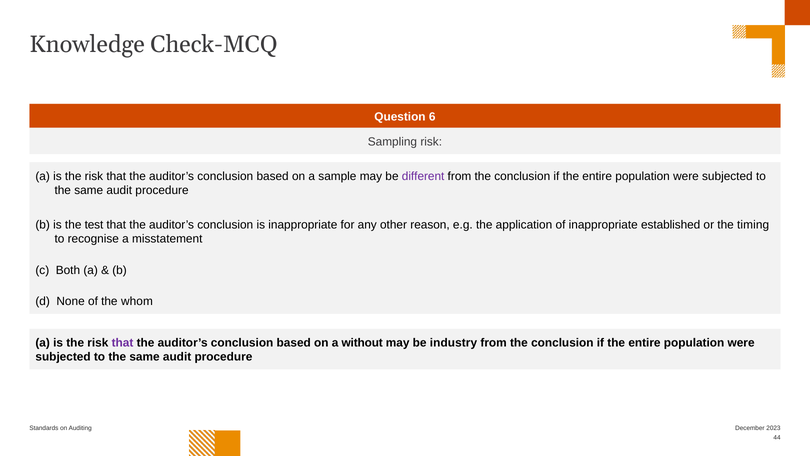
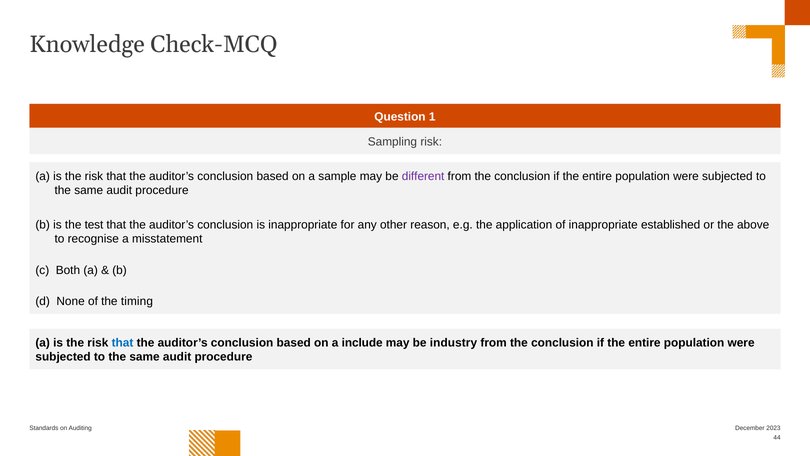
6: 6 -> 1
timing: timing -> above
whom: whom -> timing
that at (123, 343) colour: purple -> blue
without: without -> include
